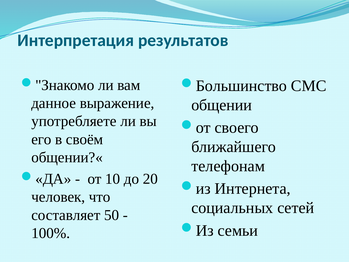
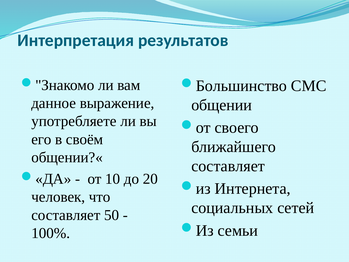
телефонам at (228, 166): телефонам -> составляет
